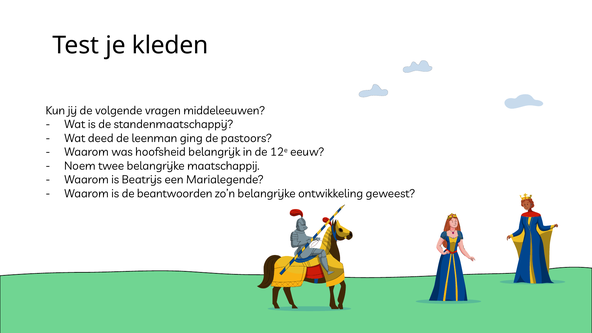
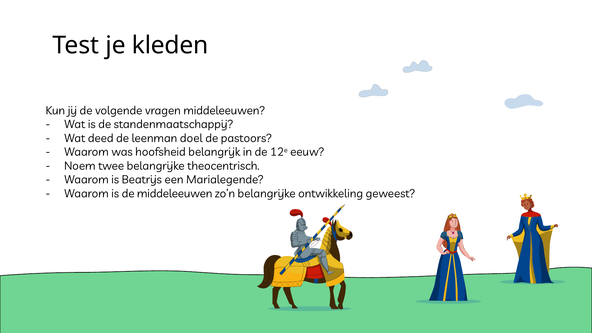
ging: ging -> doel
maatschappij: maatschappij -> theocentrisch
de beantwoorden: beantwoorden -> middeleeuwen
